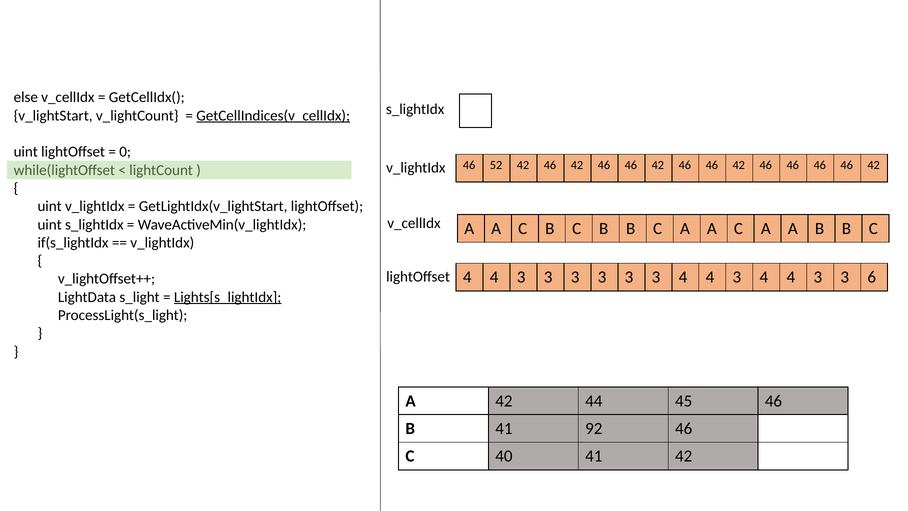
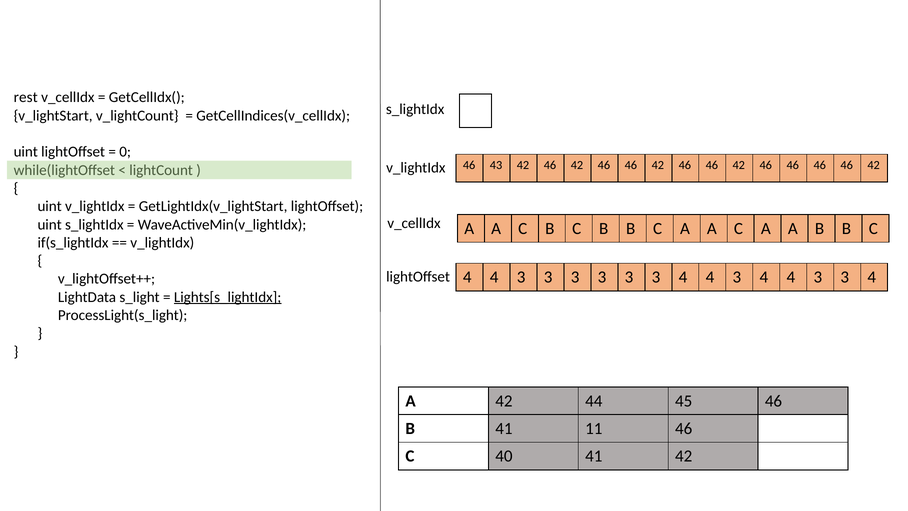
else: else -> rest
GetCellIndices(v_cellIdx underline: present -> none
52: 52 -> 43
4 3 3 6: 6 -> 4
92: 92 -> 11
